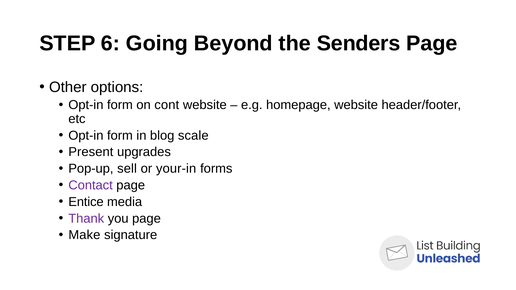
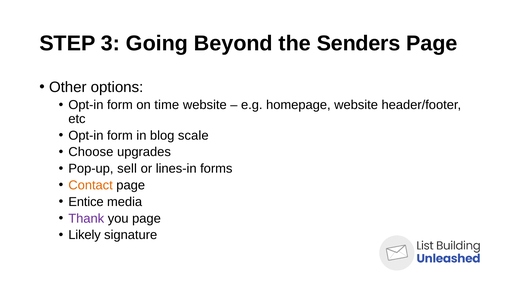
6: 6 -> 3
cont: cont -> time
Present: Present -> Choose
your-in: your-in -> lines-in
Contact colour: purple -> orange
Make: Make -> Likely
